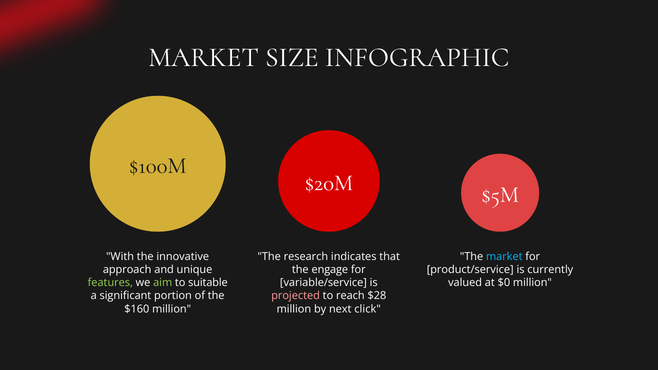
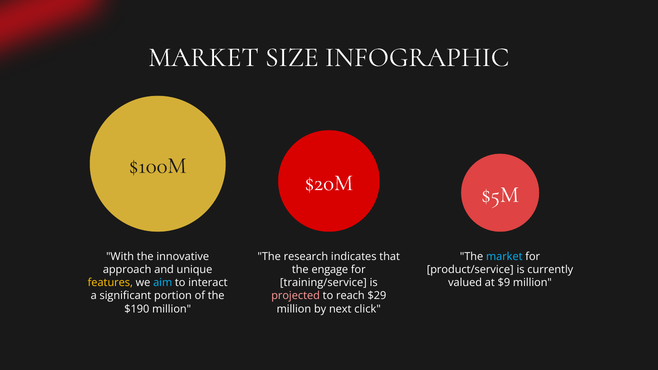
features colour: light green -> yellow
aim colour: light green -> light blue
suitable: suitable -> interact
variable/service: variable/service -> training/service
$0: $0 -> $9
$28: $28 -> $29
$160: $160 -> $190
